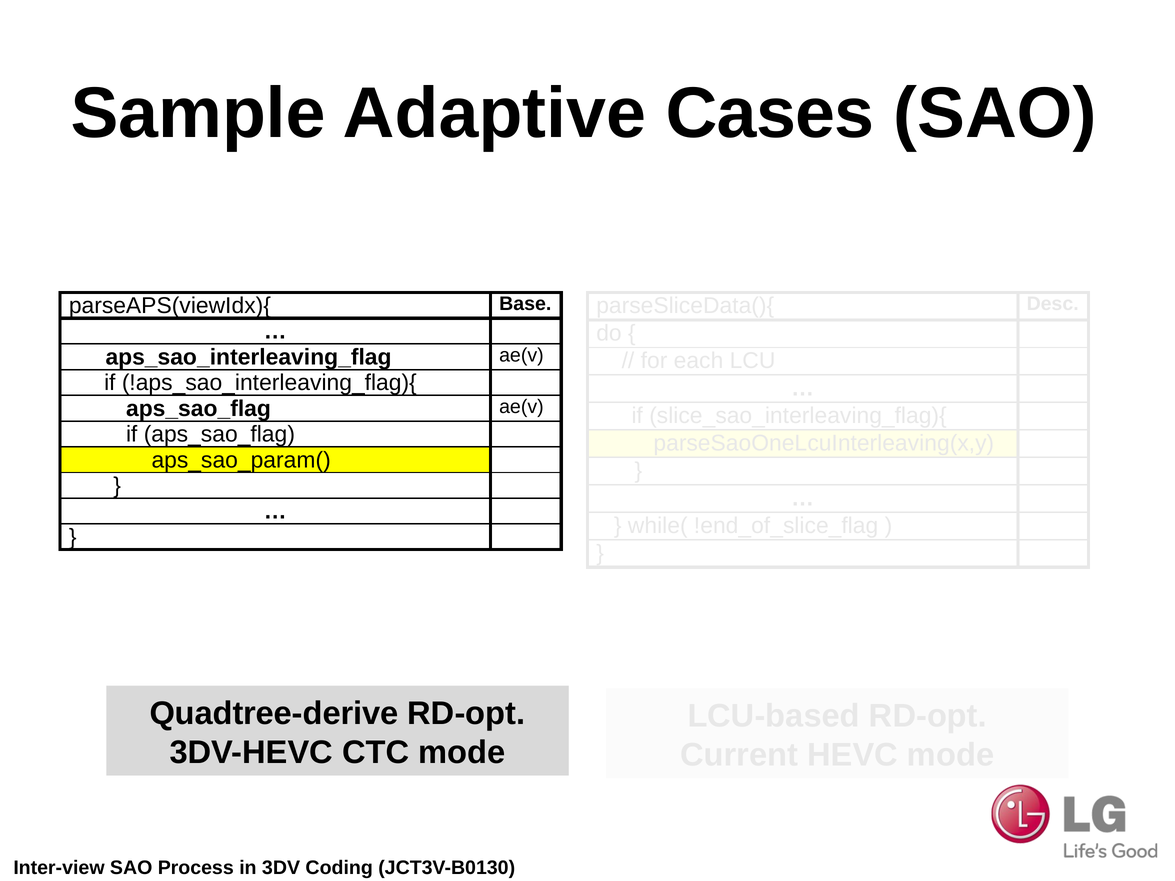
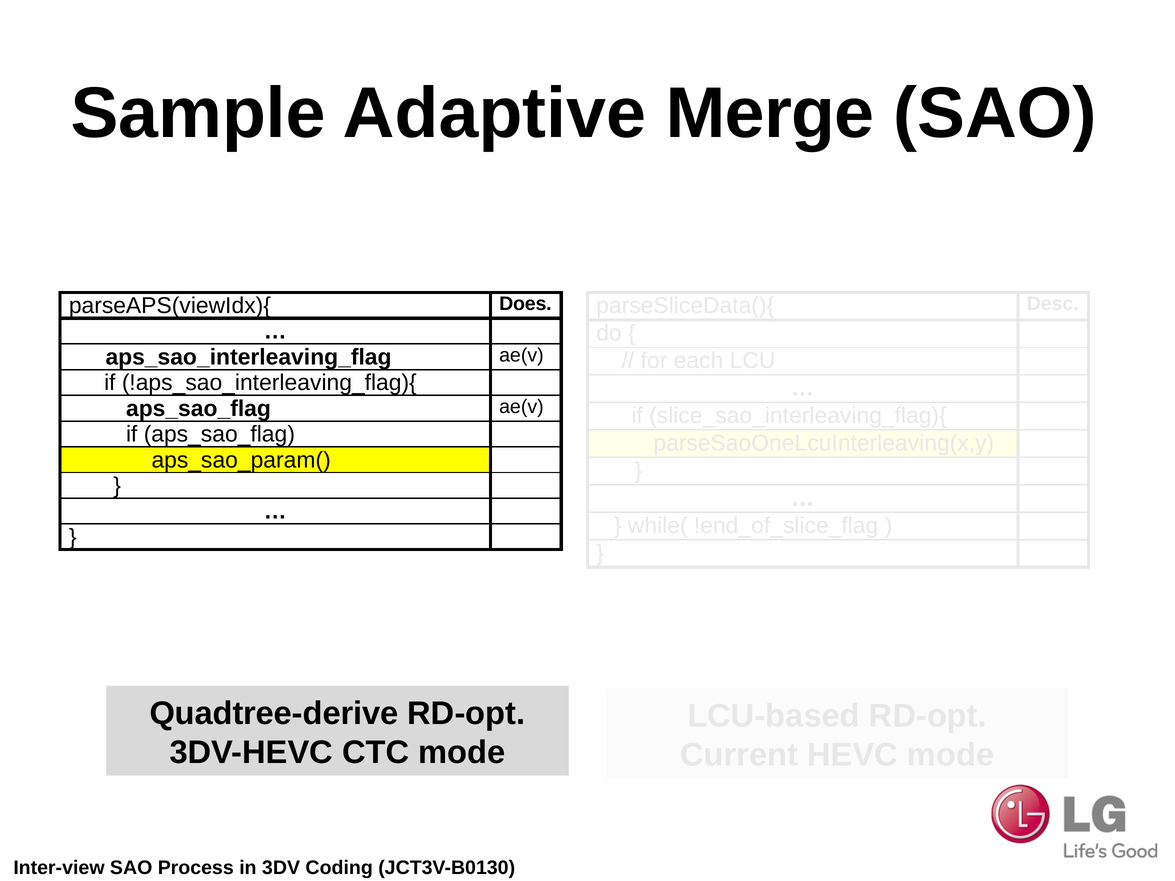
Cases: Cases -> Merge
Base: Base -> Does
